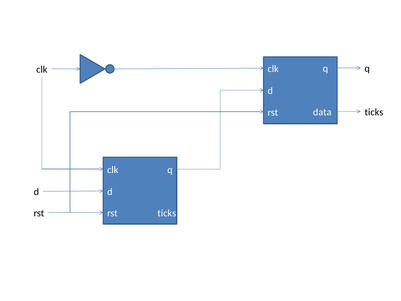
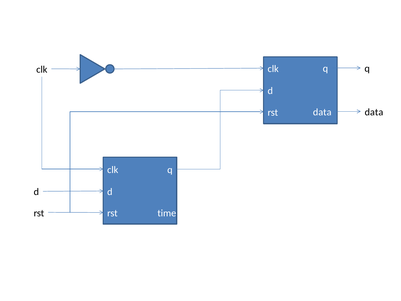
ticks at (374, 112): ticks -> data
ticks at (167, 213): ticks -> time
